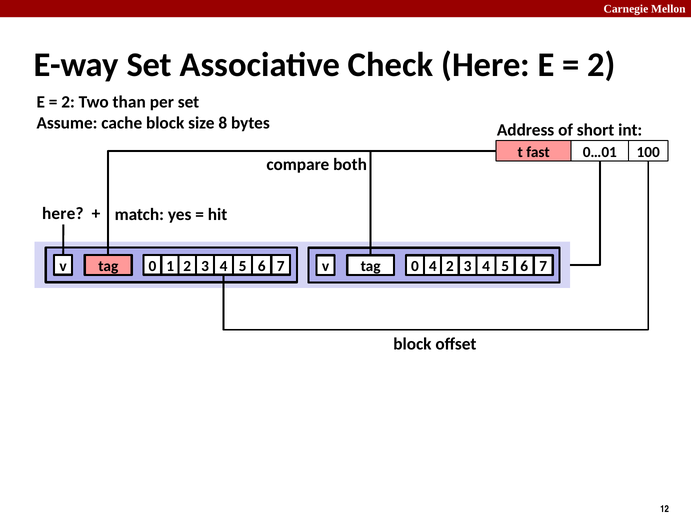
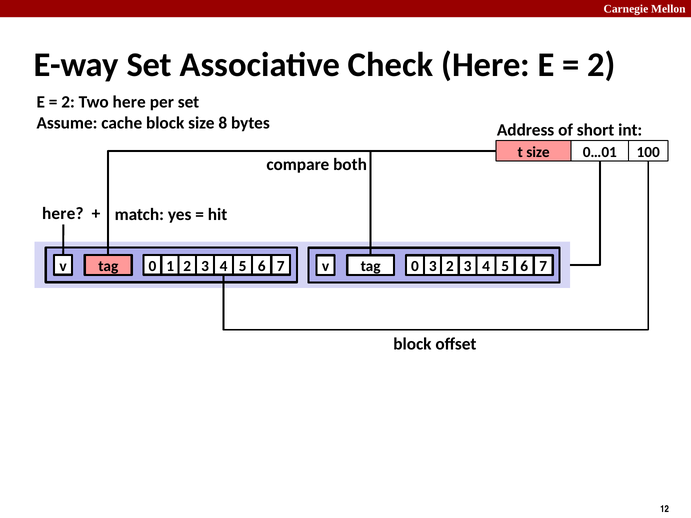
Two than: than -> here
t fast: fast -> size
0 4: 4 -> 3
